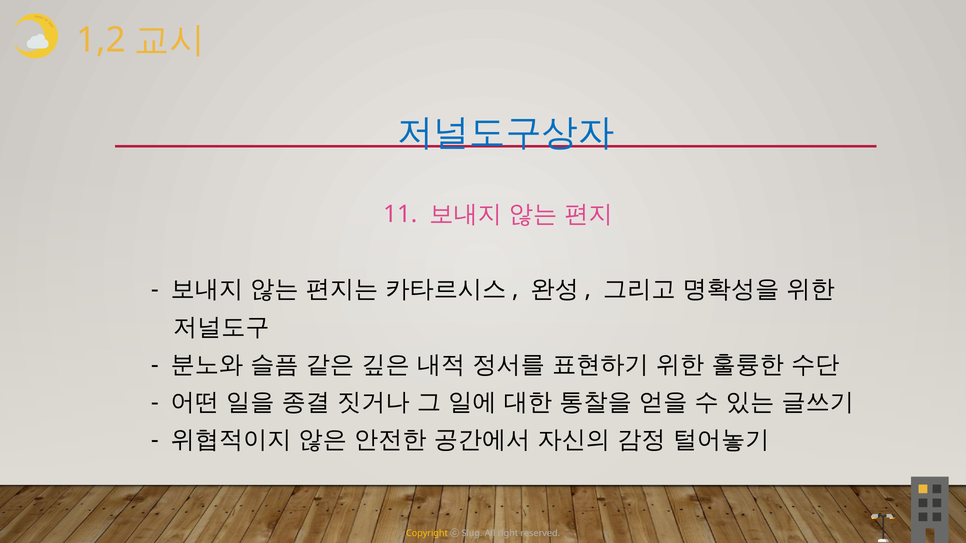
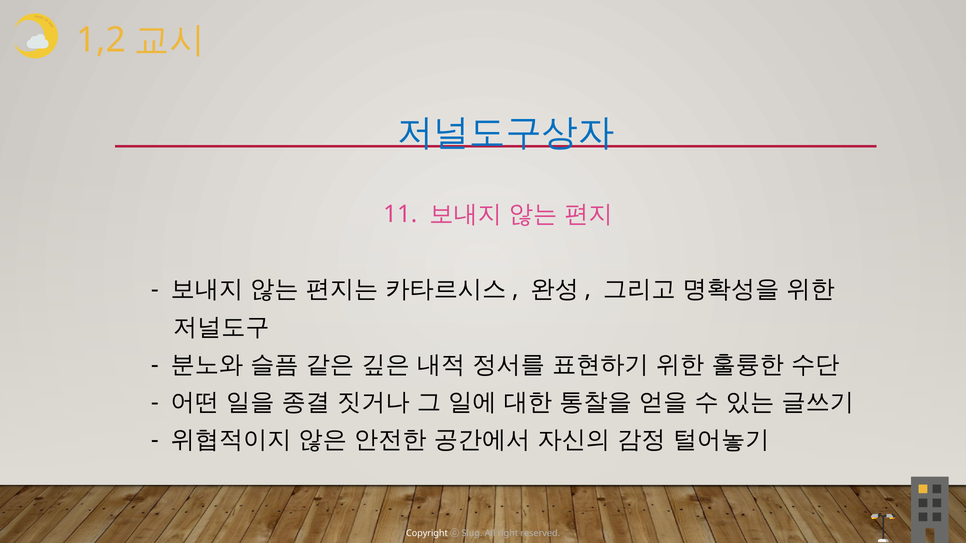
Copyright colour: yellow -> white
